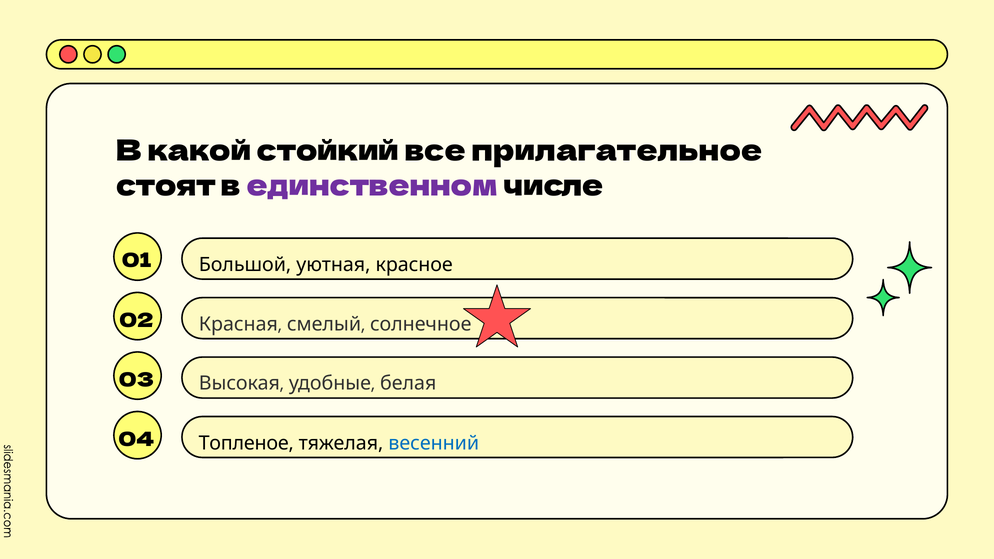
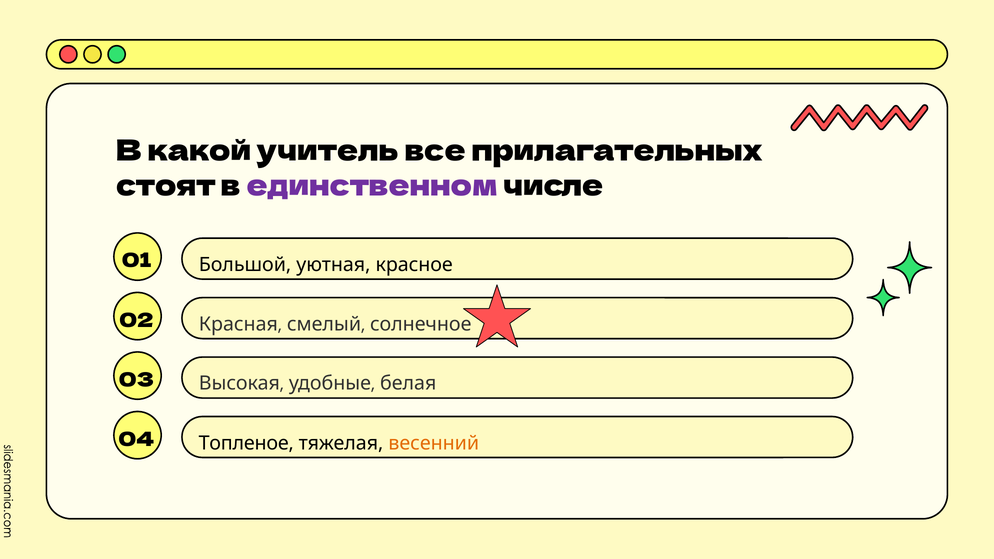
стойкий: стойкий -> учитель
прилагательное: прилагательное -> прилагательных
весенний colour: blue -> orange
